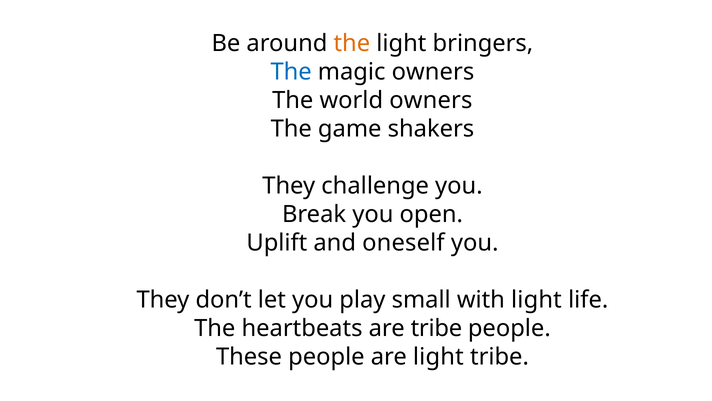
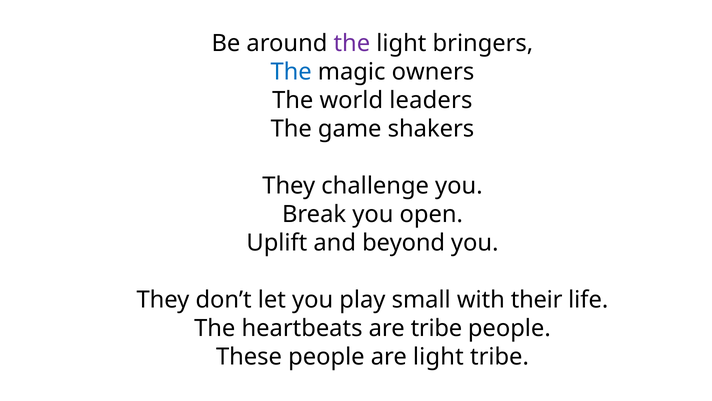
the at (352, 43) colour: orange -> purple
world owners: owners -> leaders
oneself: oneself -> beyond
with light: light -> their
